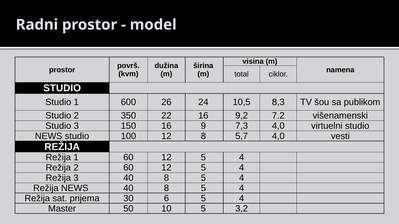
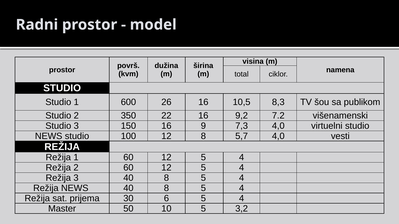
26 24: 24 -> 16
